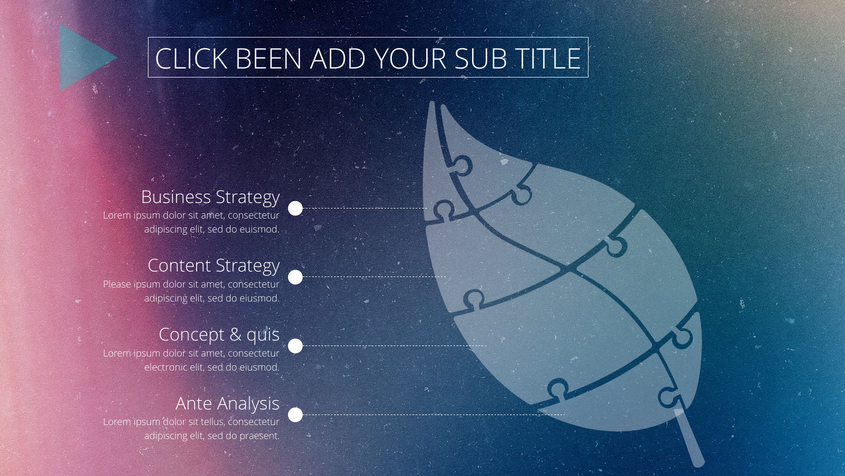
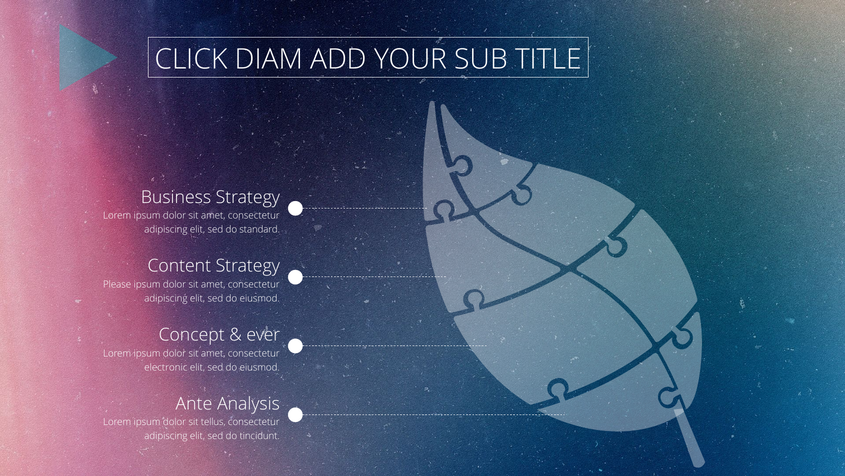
BEEN: BEEN -> DIAM
euismod: euismod -> standard
quis: quis -> ever
praesent: praesent -> tincidunt
